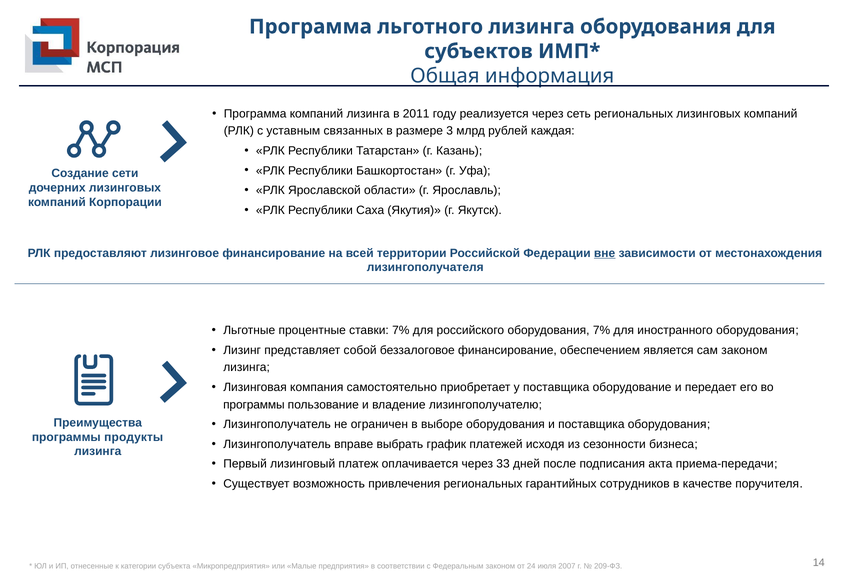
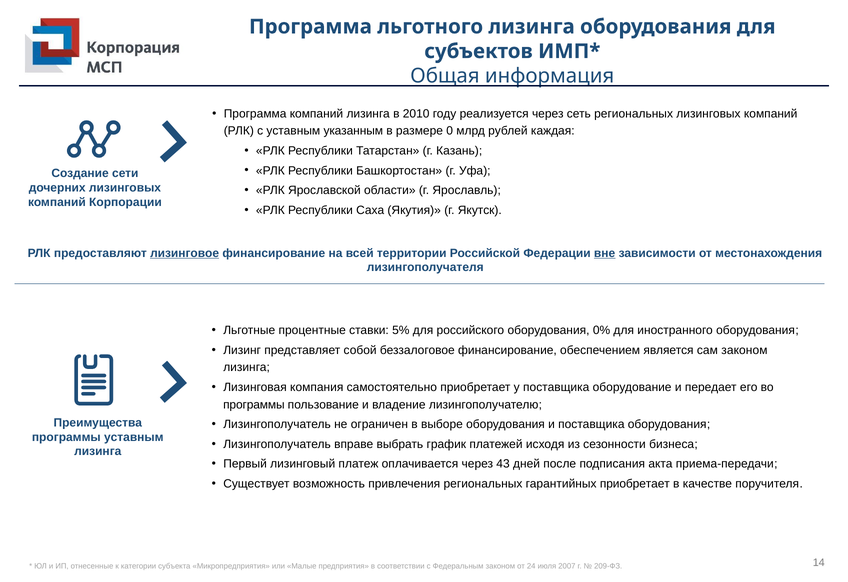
2011: 2011 -> 2010
связанных: связанных -> указанным
3: 3 -> 0
лизинговое underline: none -> present
ставки 7%: 7% -> 5%
оборудования 7%: 7% -> 0%
программы продукты: продукты -> уставным
33: 33 -> 43
гарантийных сотрудников: сотрудников -> приобретает
